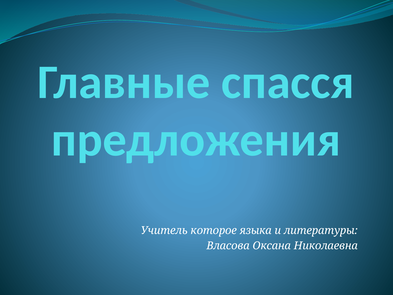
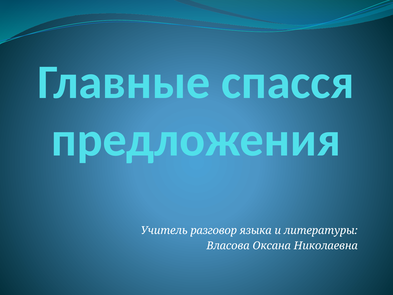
которое: которое -> разговор
